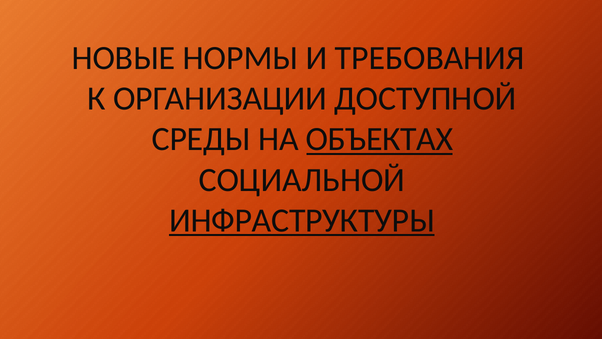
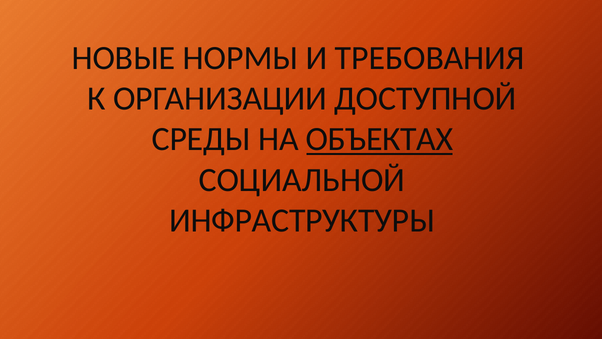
ИНФРАСТРУКТУРЫ underline: present -> none
